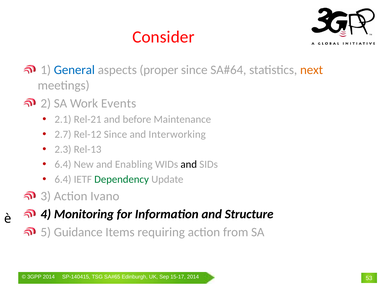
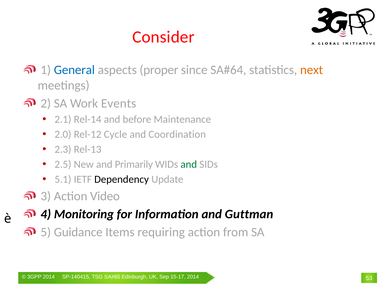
Rel-21: Rel-21 -> Rel-14
2.7: 2.7 -> 2.0
Rel-12 Since: Since -> Cycle
Interworking: Interworking -> Coordination
6.4 at (63, 165): 6.4 -> 2.5
Enabling: Enabling -> Primarily
and at (189, 165) colour: black -> green
6.4 at (63, 180): 6.4 -> 5.1
Dependency colour: green -> black
Ivano: Ivano -> Video
Structure: Structure -> Guttman
